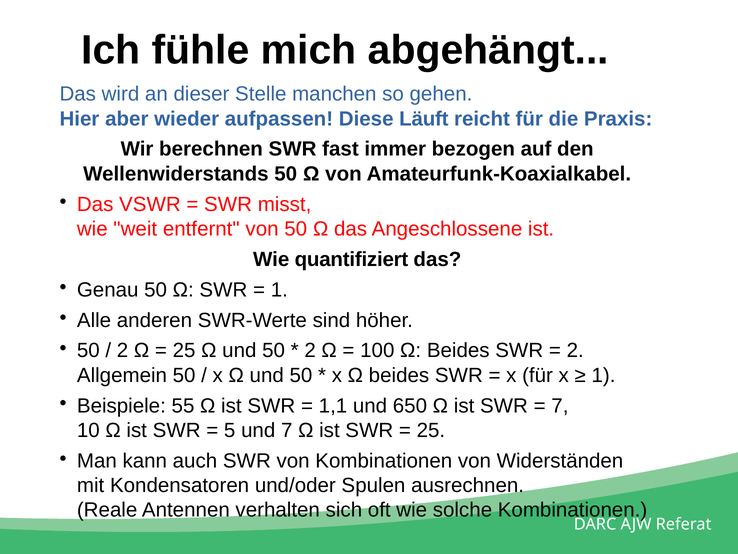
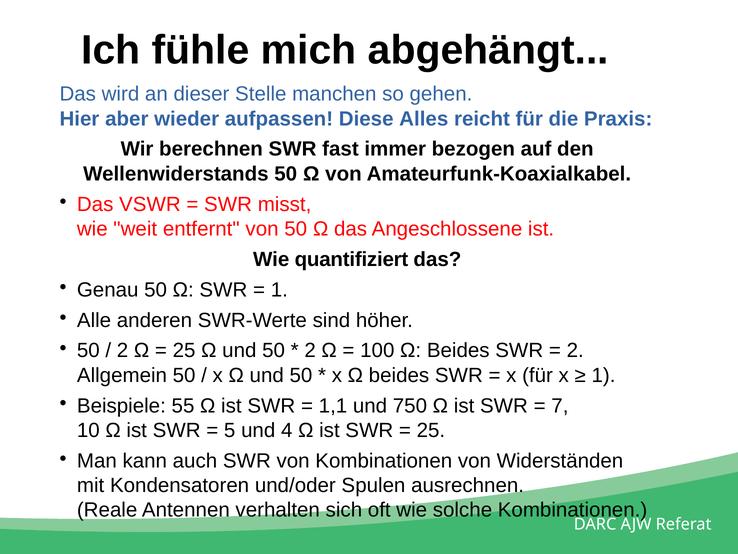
Läuft: Läuft -> Alles
650: 650 -> 750
und 7: 7 -> 4
